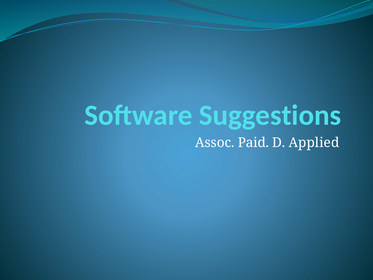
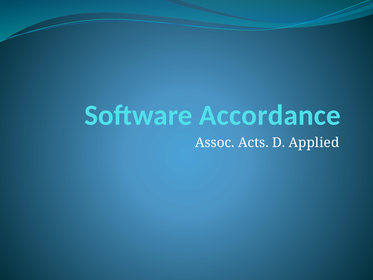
Suggestions: Suggestions -> Accordance
Paid: Paid -> Acts
